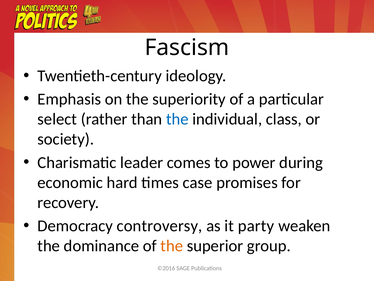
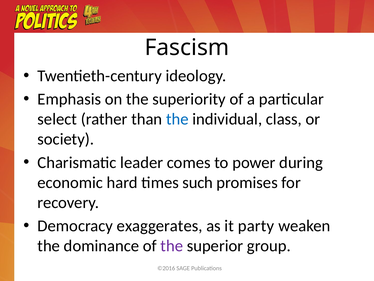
case: case -> such
controversy: controversy -> exaggerates
the at (172, 245) colour: orange -> purple
